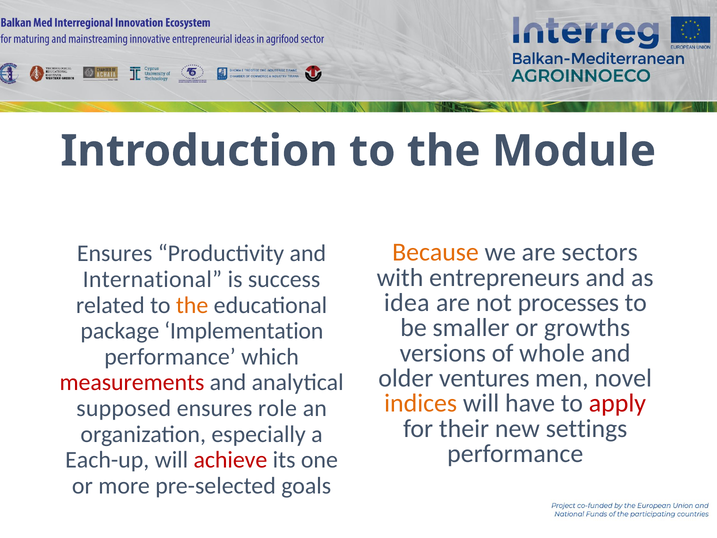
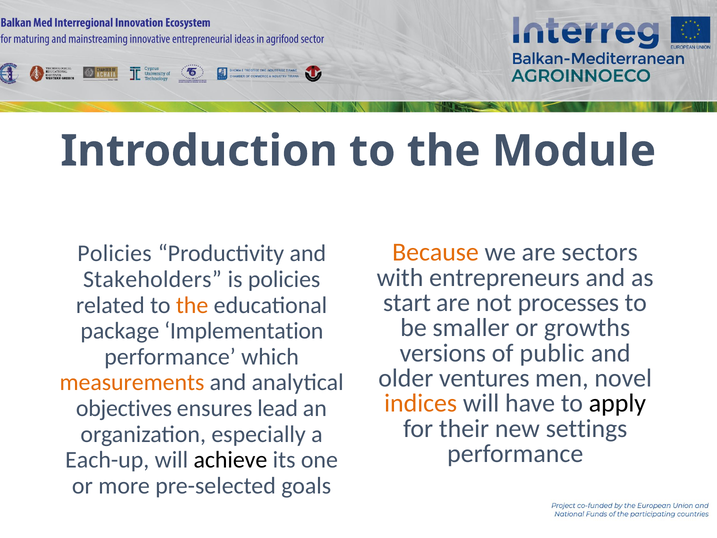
Ensures at (115, 253): Ensures -> Policies
International: International -> Stakeholders
is success: success -> policies
idea: idea -> start
whole: whole -> public
measurements colour: red -> orange
apply colour: red -> black
supposed: supposed -> objectives
role: role -> lead
achieve colour: red -> black
